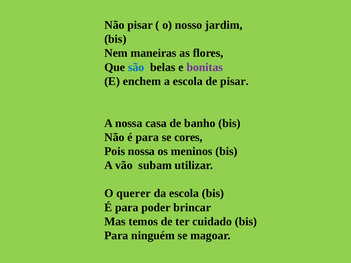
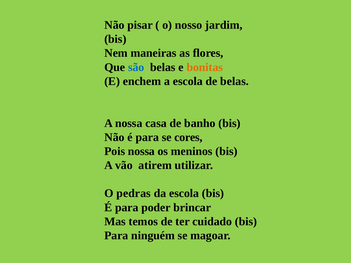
bonitas colour: purple -> orange
de pisar: pisar -> belas
subam: subam -> atirem
querer: querer -> pedras
